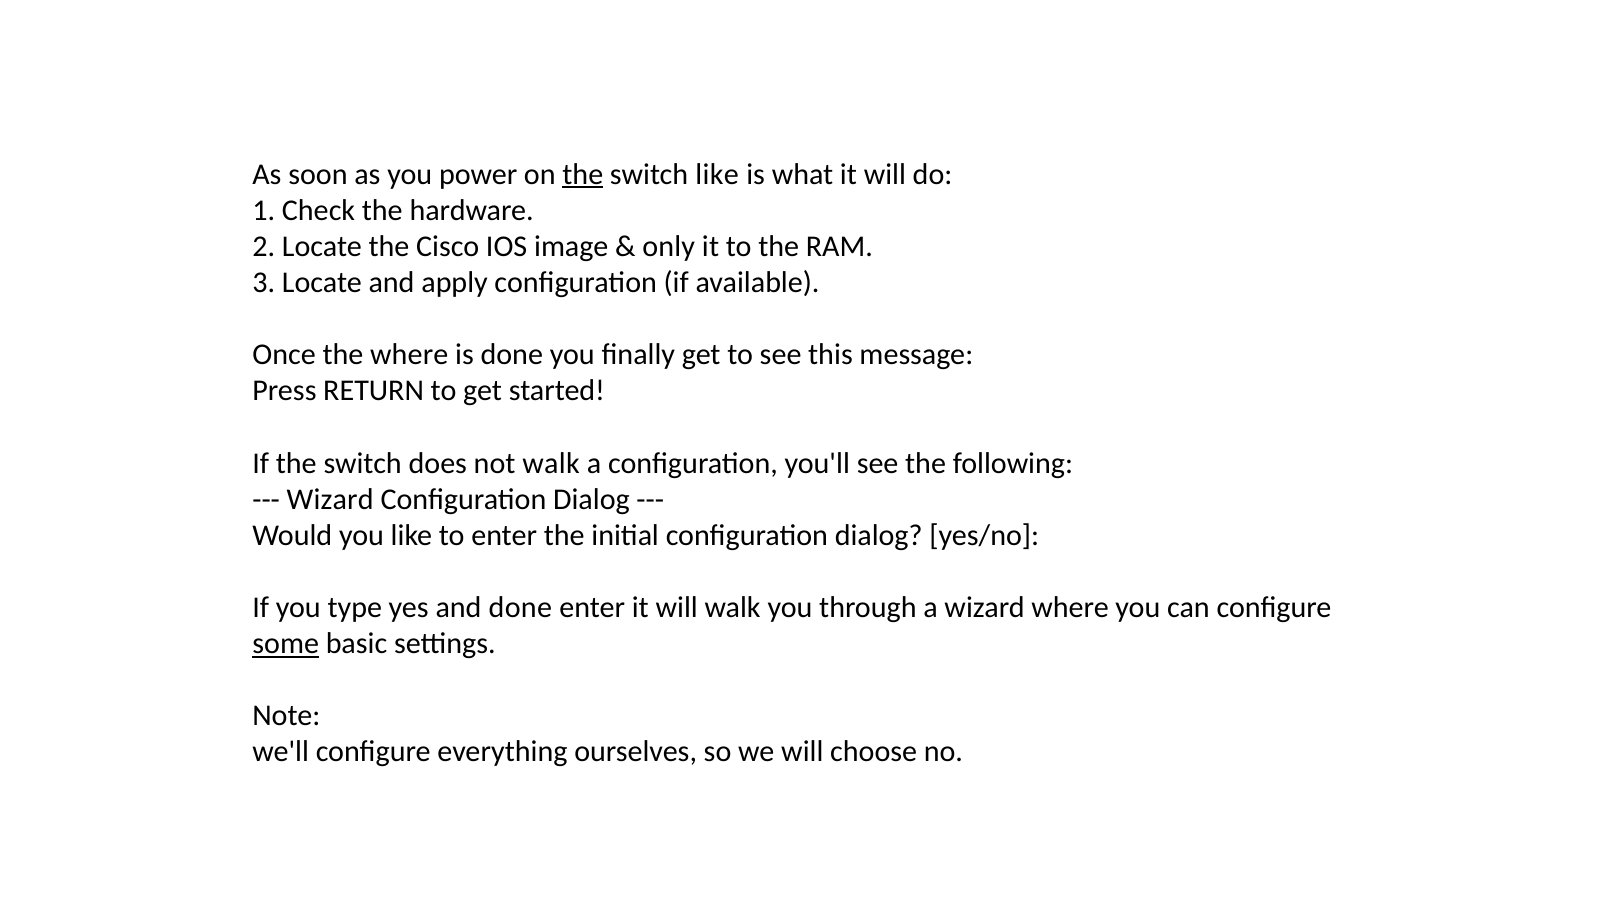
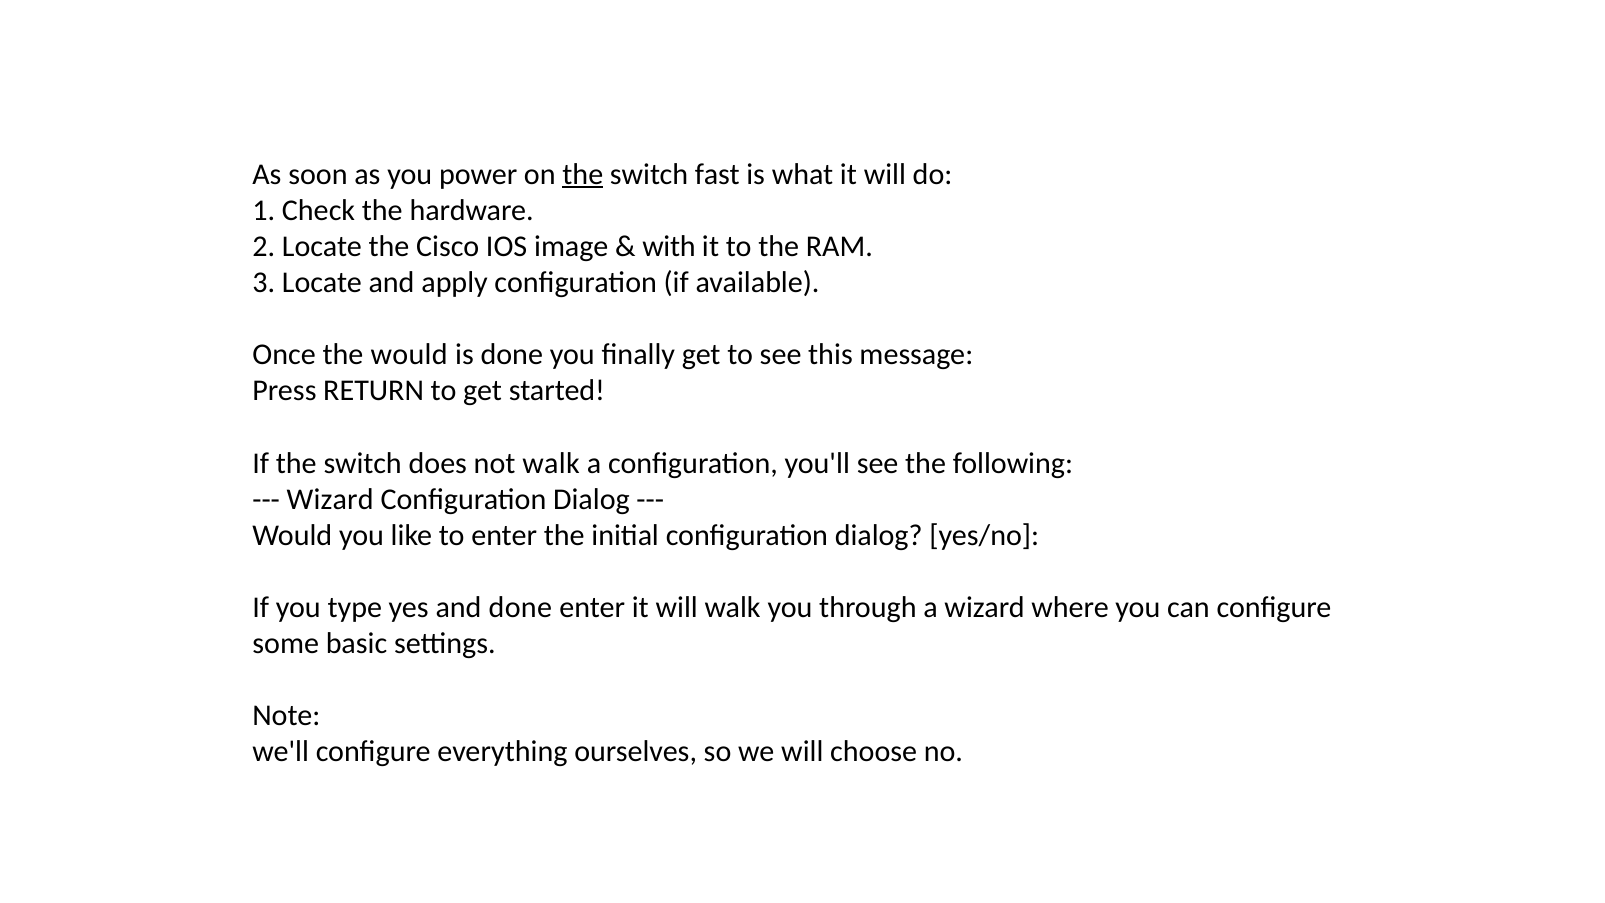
switch like: like -> fast
only: only -> with
the where: where -> would
some underline: present -> none
